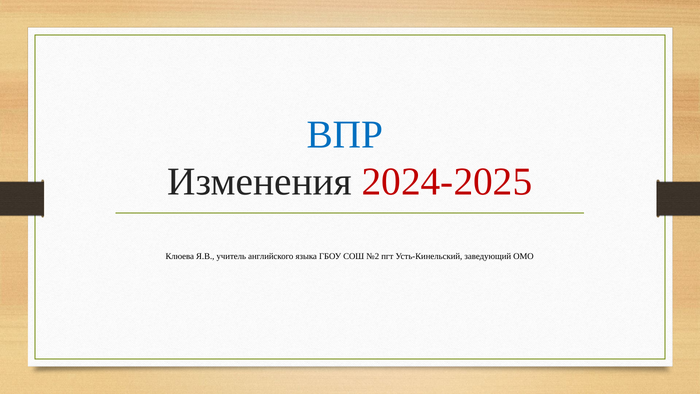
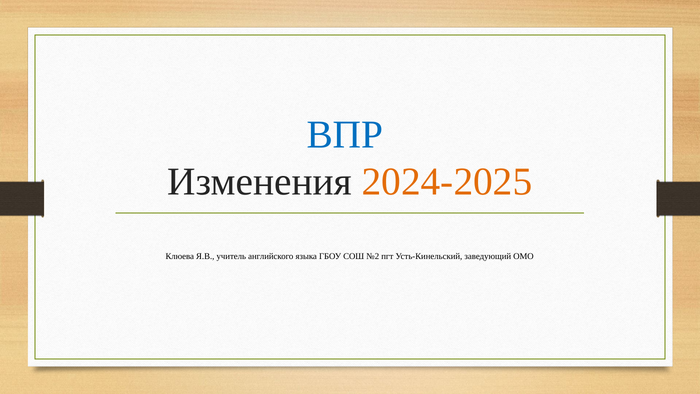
2024-2025 colour: red -> orange
